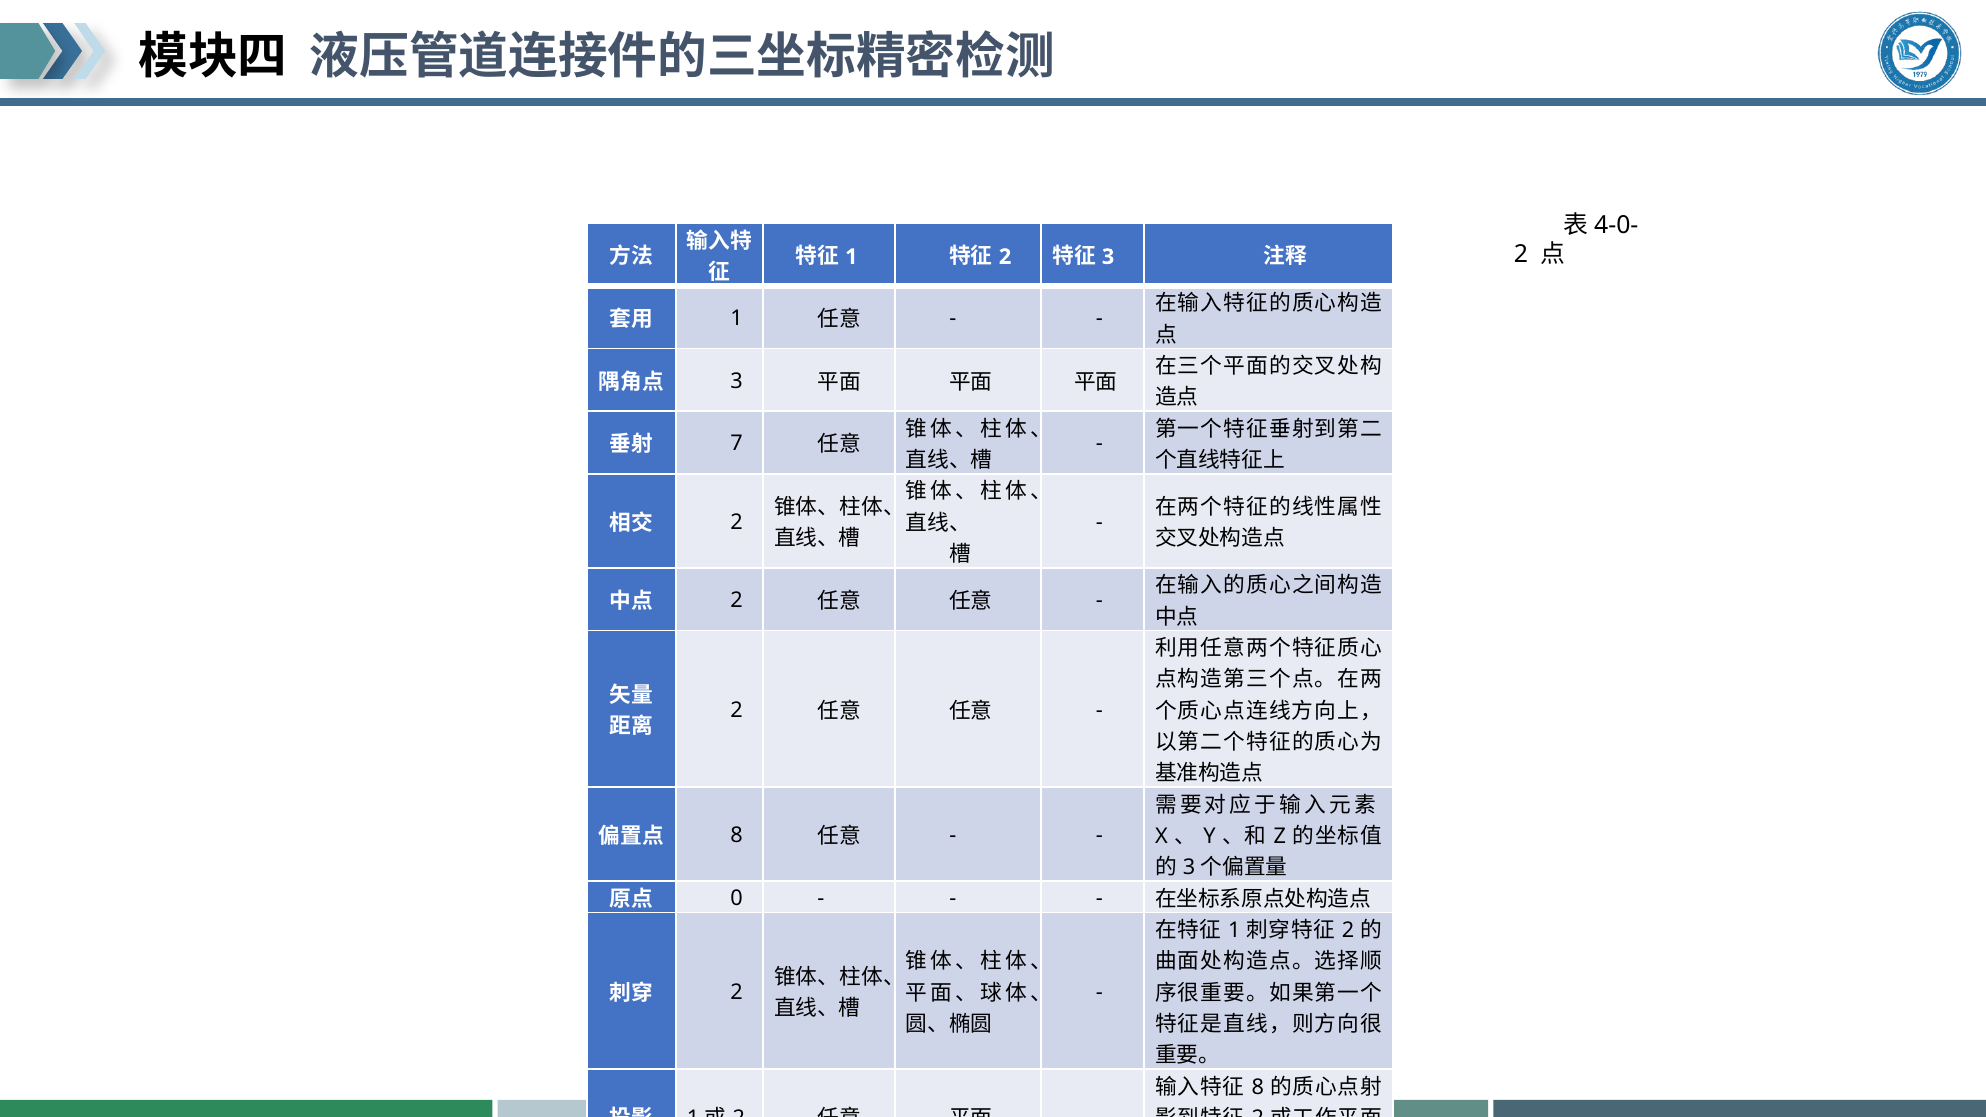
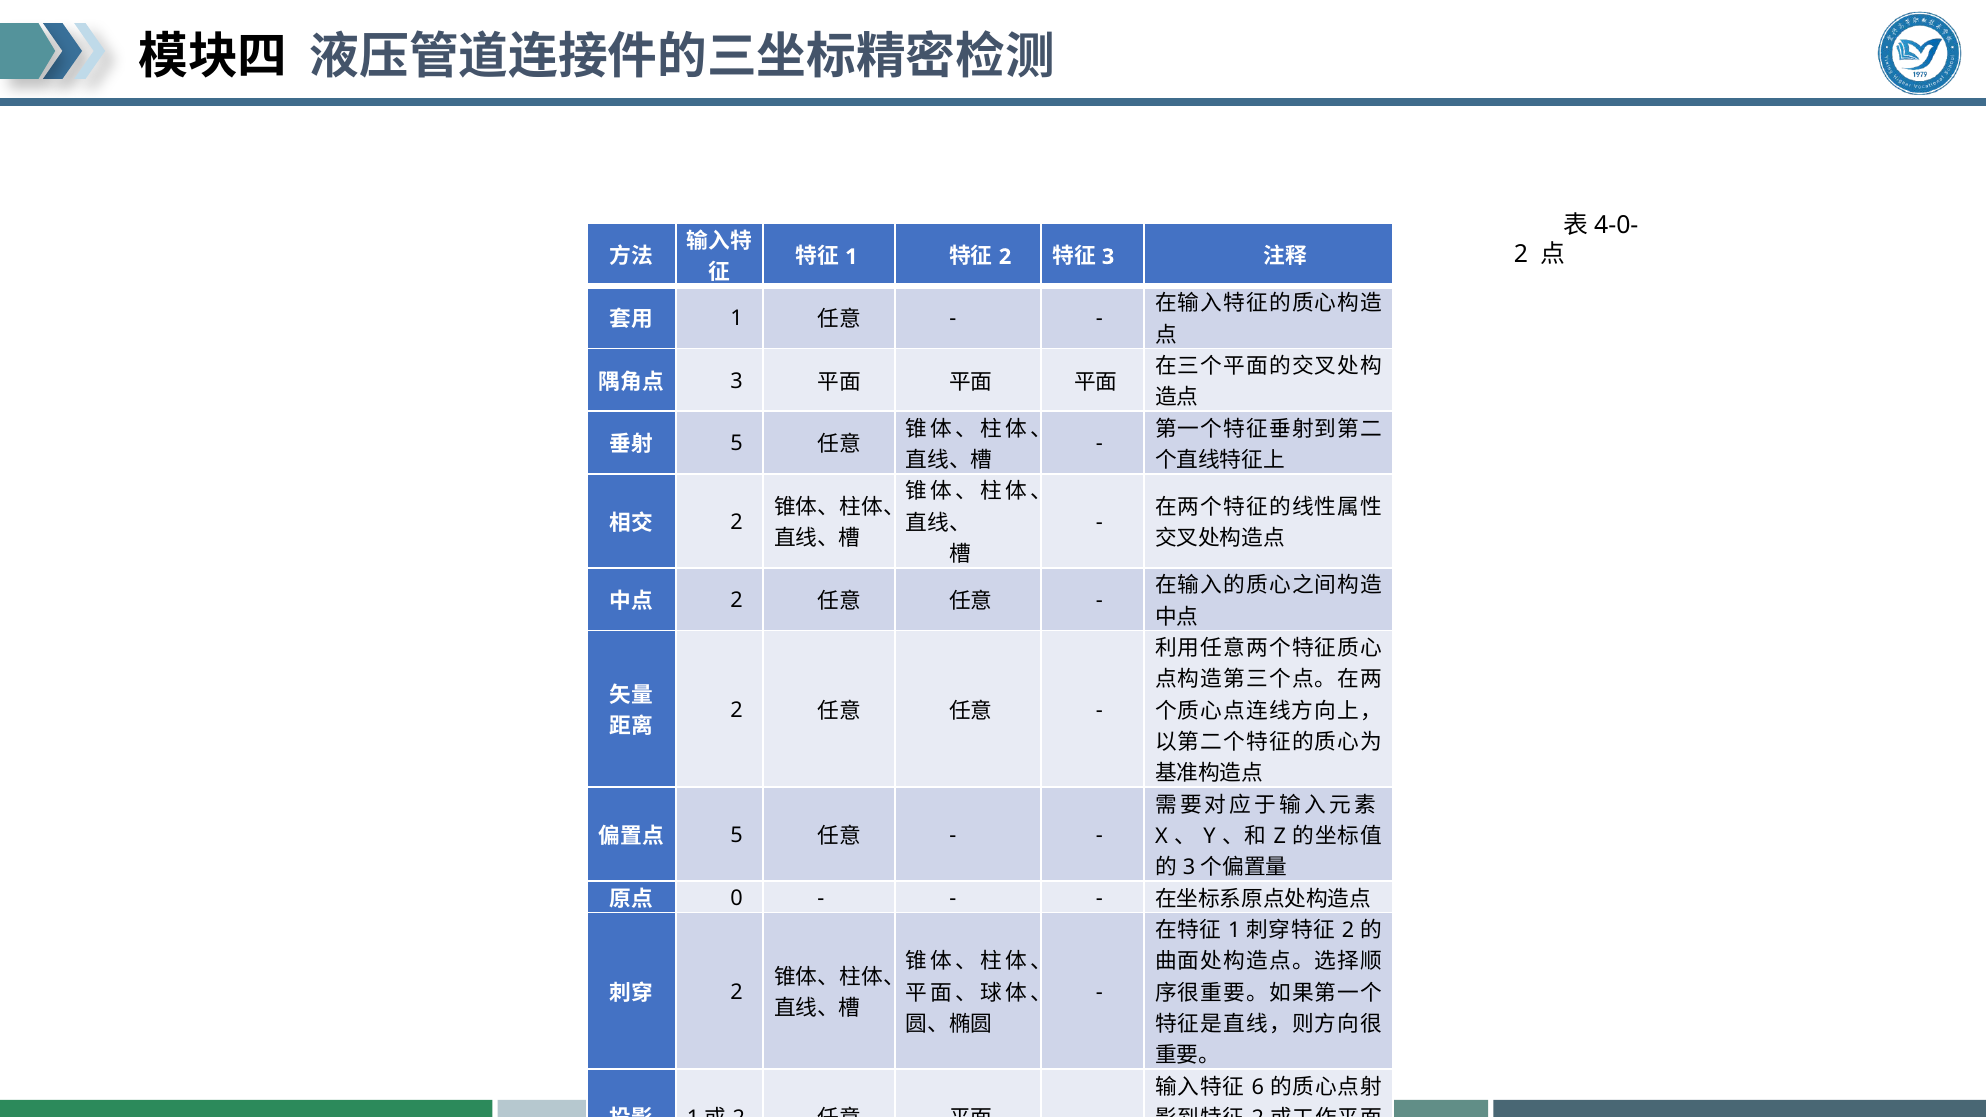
7 at (737, 444): 7 -> 5
8 at (737, 836): 8 -> 5
8 at (1258, 1087): 8 -> 6
